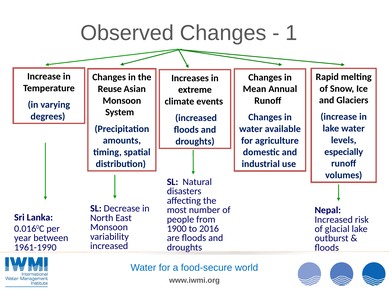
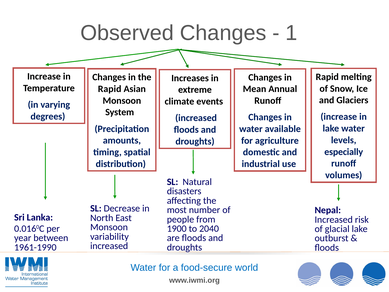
Reuse at (110, 89): Reuse -> Rapid
2016: 2016 -> 2040
